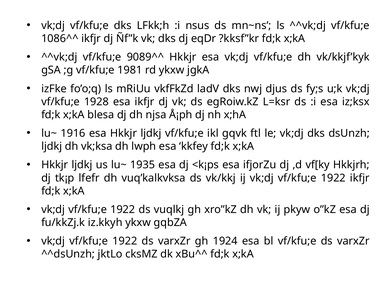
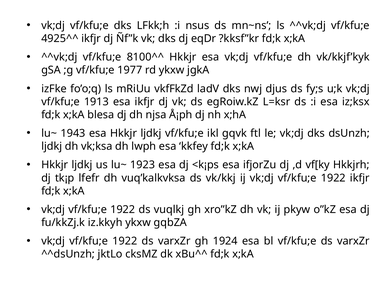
1086^^: 1086^^ -> 4925^^
9089^^: 9089^^ -> 8100^^
1981: 1981 -> 1977
1928: 1928 -> 1913
1916: 1916 -> 1943
1935: 1935 -> 1923
